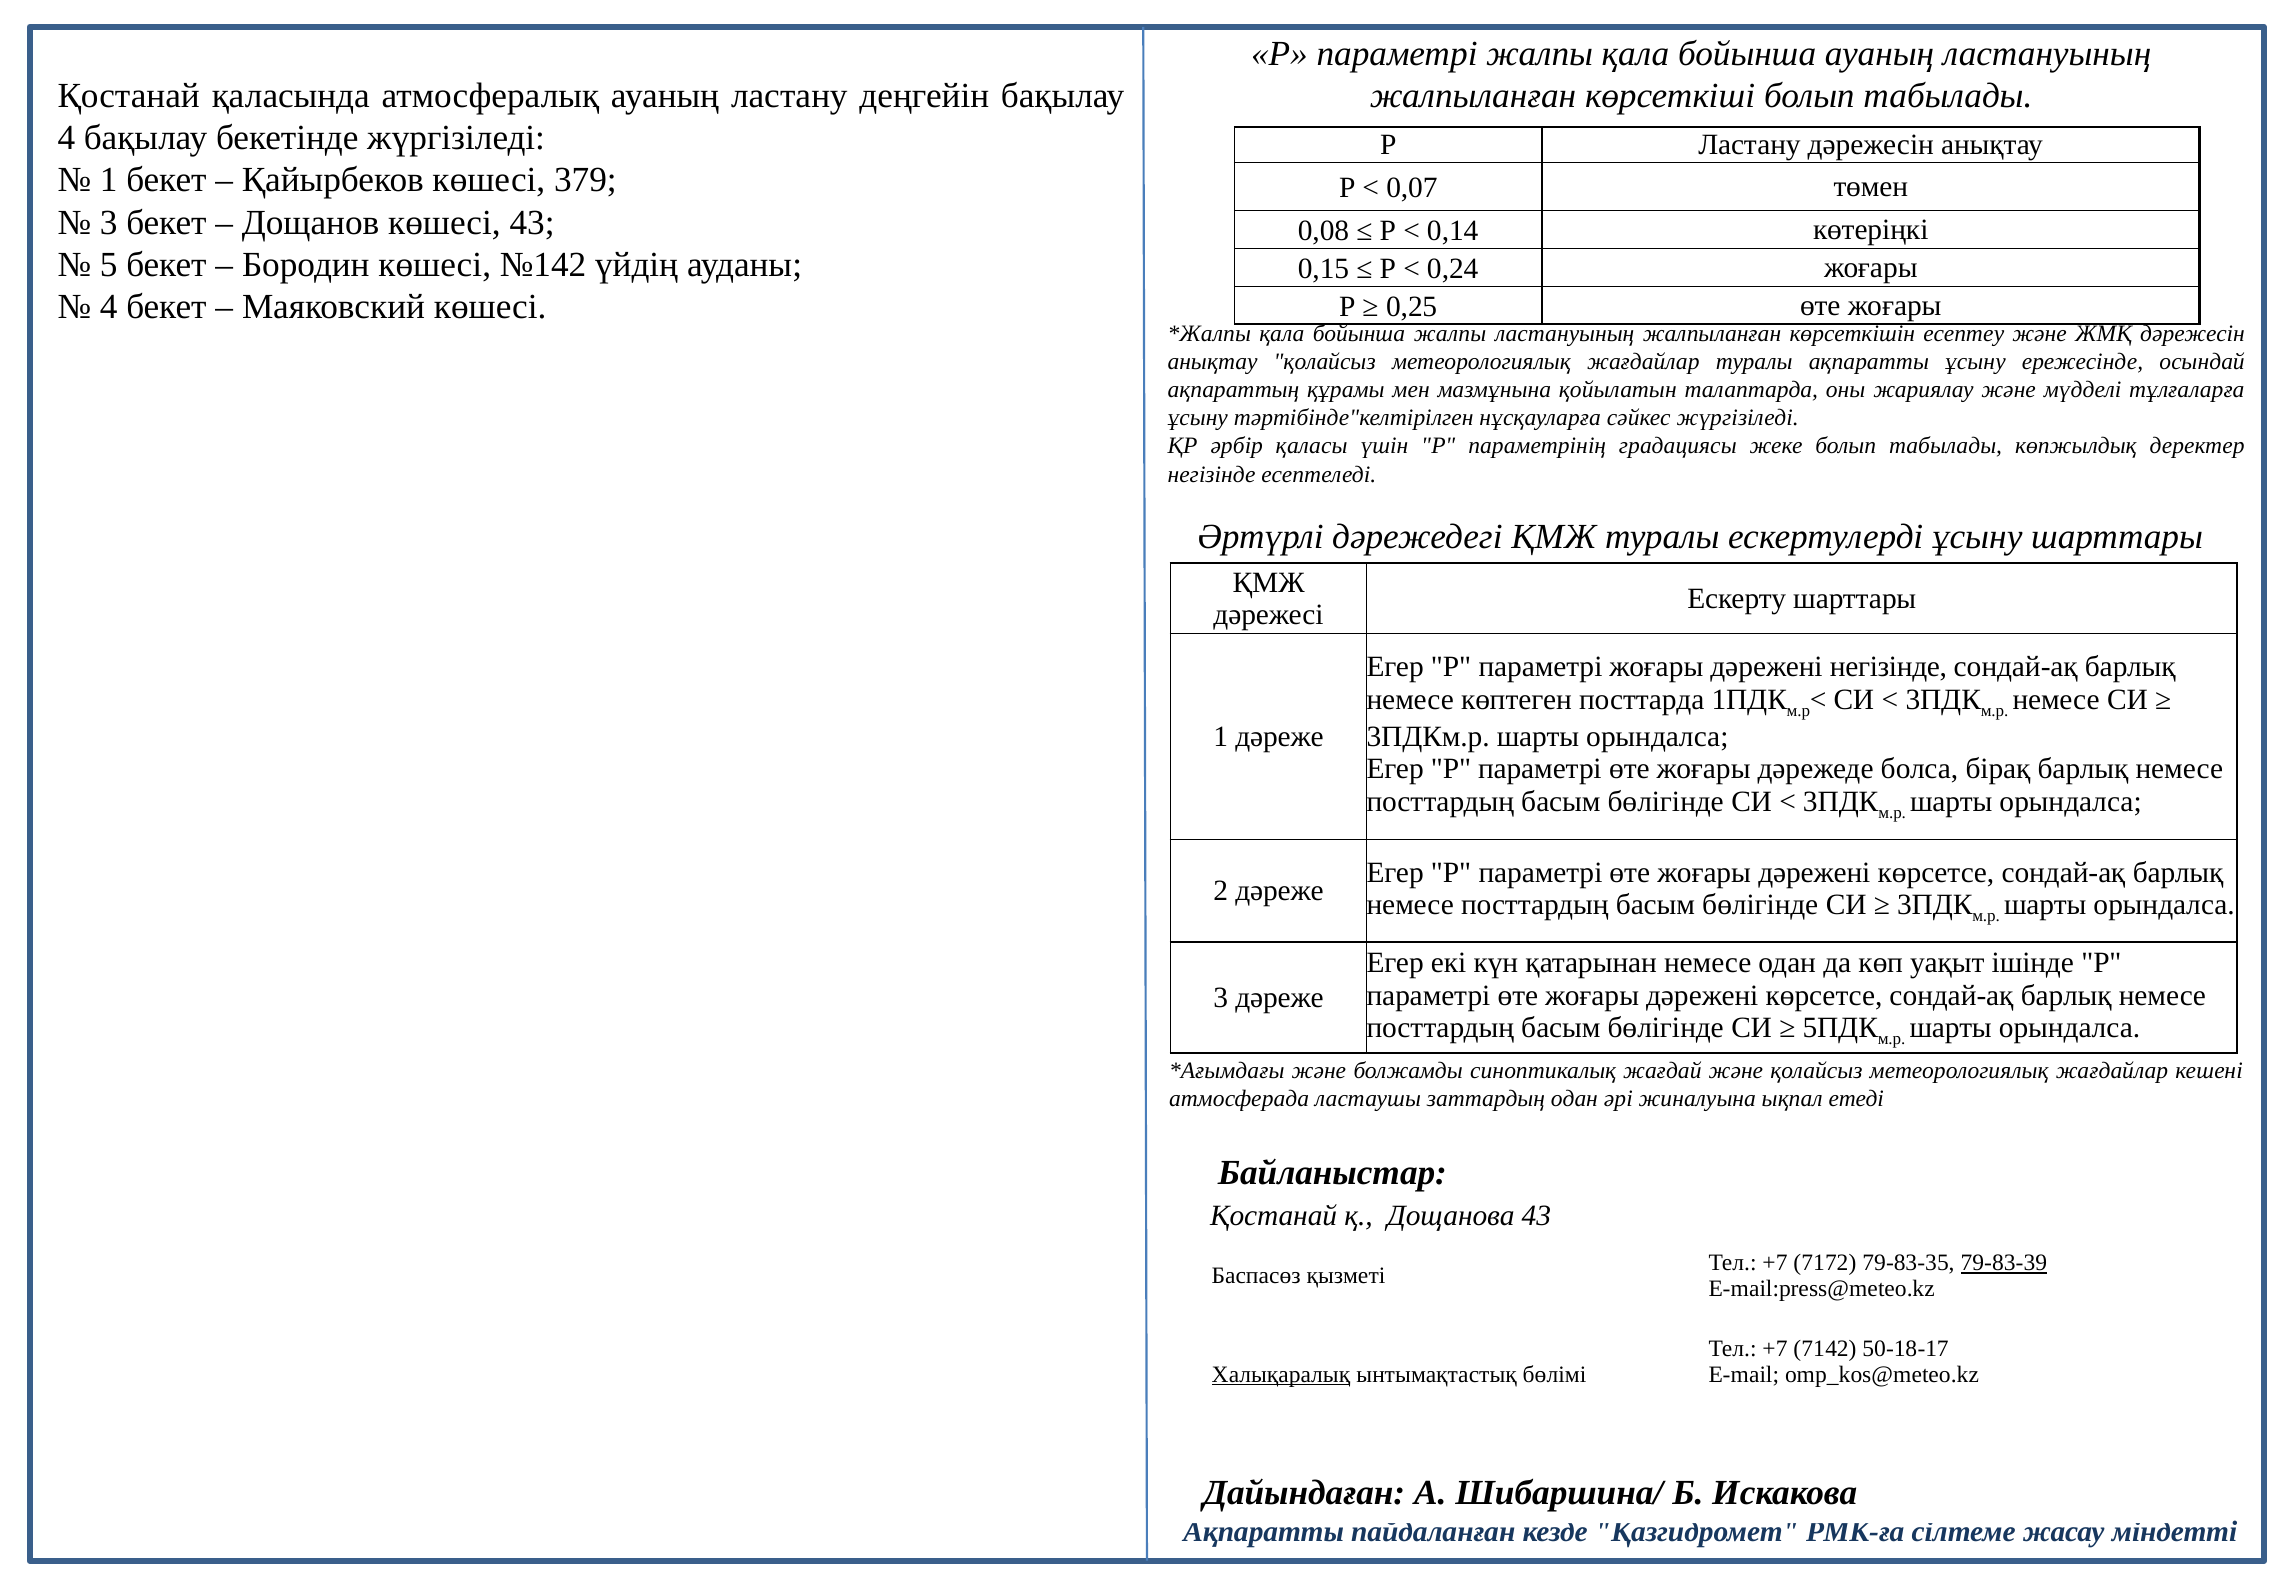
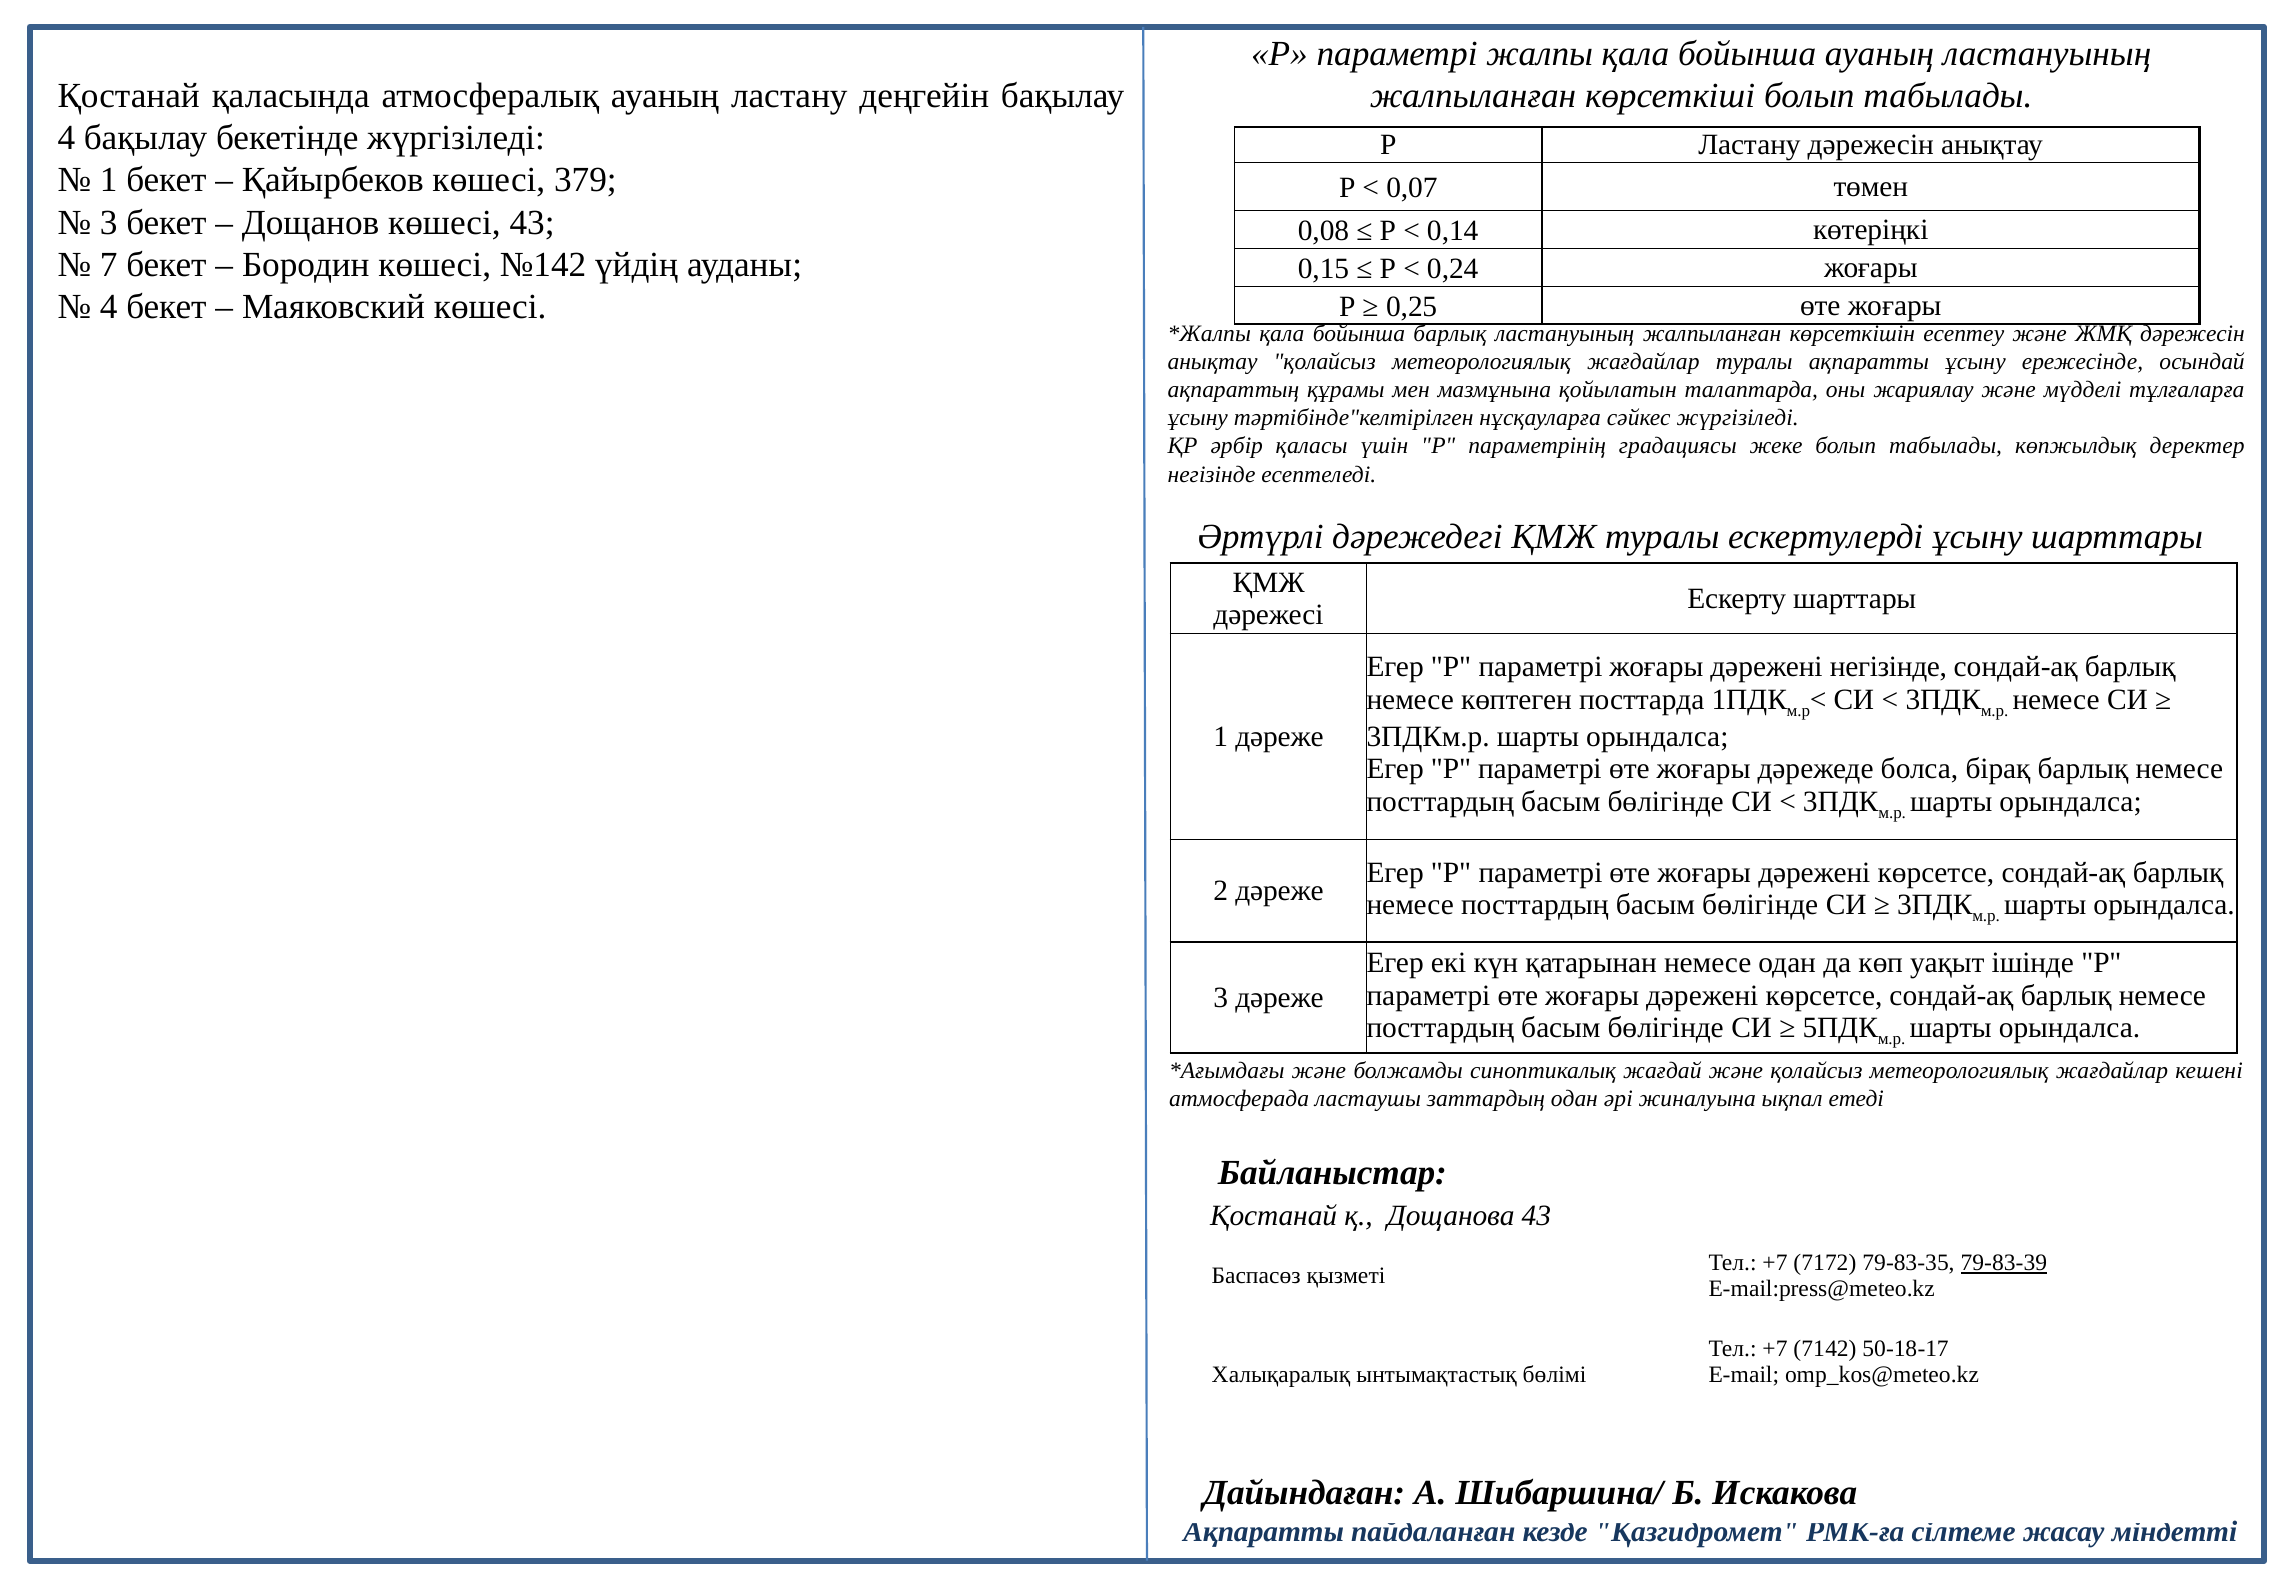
5: 5 -> 7
бойынша жалпы: жалпы -> барлық
Халықаралық underline: present -> none
